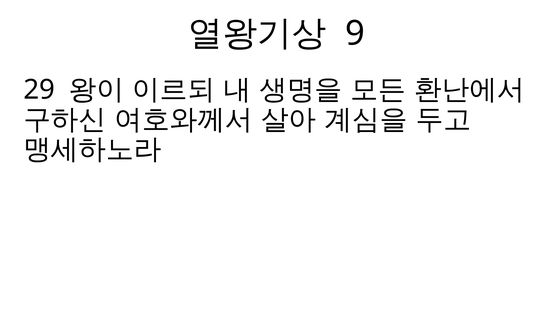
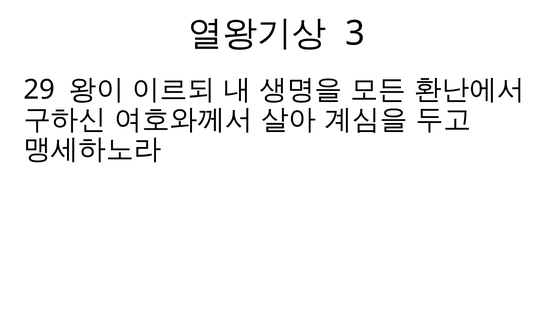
9: 9 -> 3
